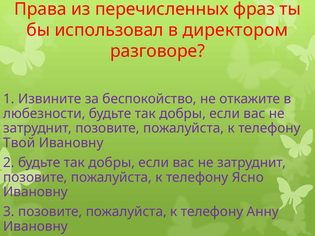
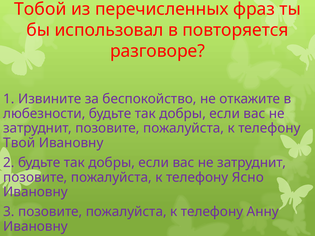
Права: Права -> Тобой
директором: директором -> повторяется
